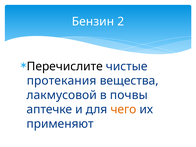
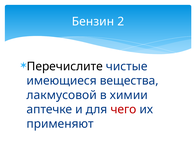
протекания: протекания -> имеющиеся
почвы: почвы -> химии
чего colour: orange -> red
